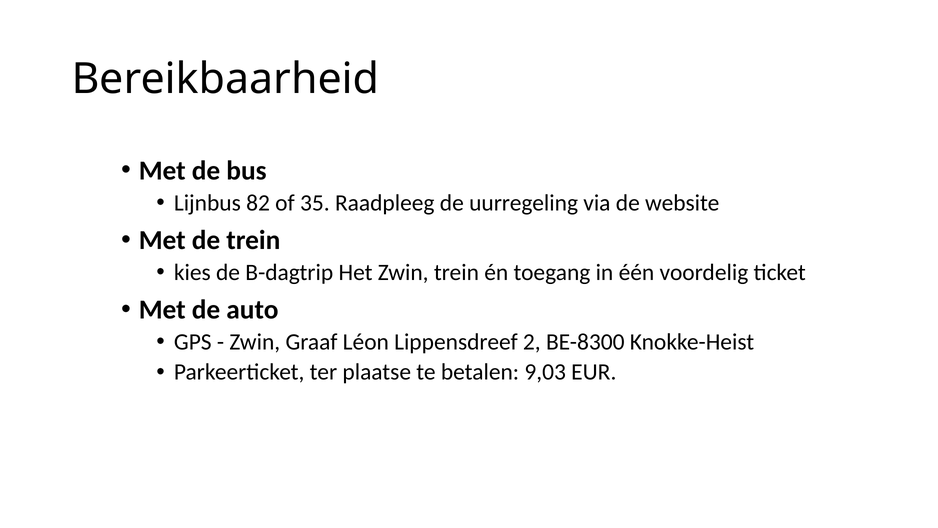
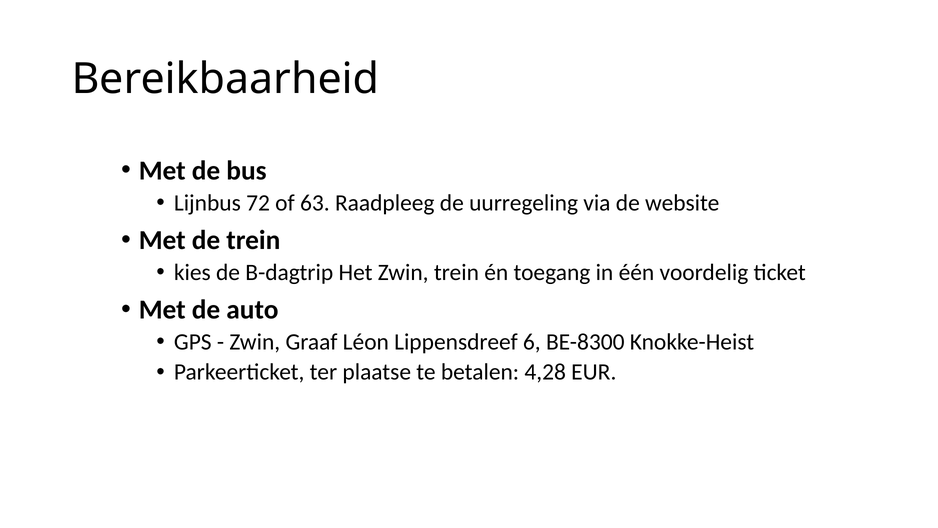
82: 82 -> 72
35: 35 -> 63
2: 2 -> 6
9,03: 9,03 -> 4,28
